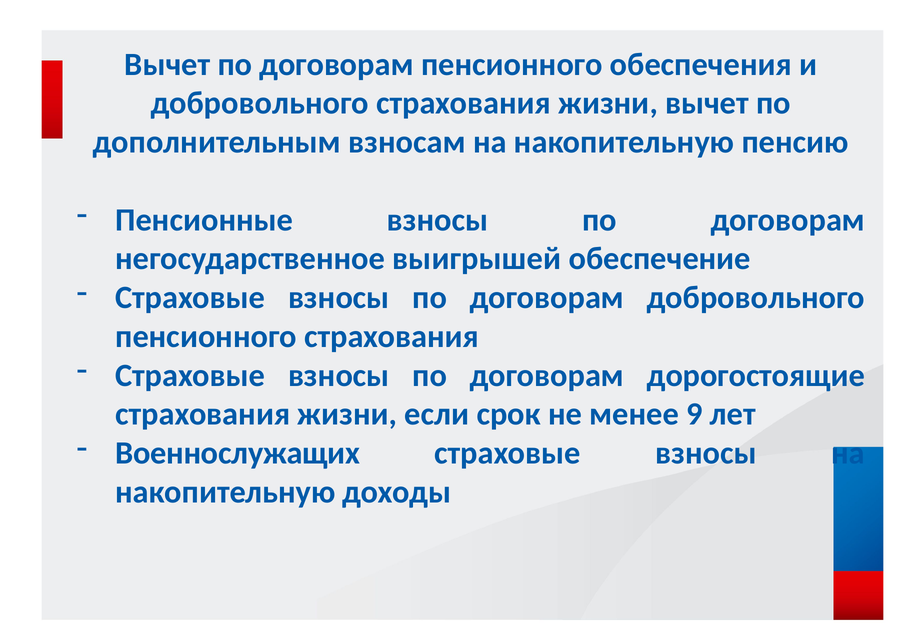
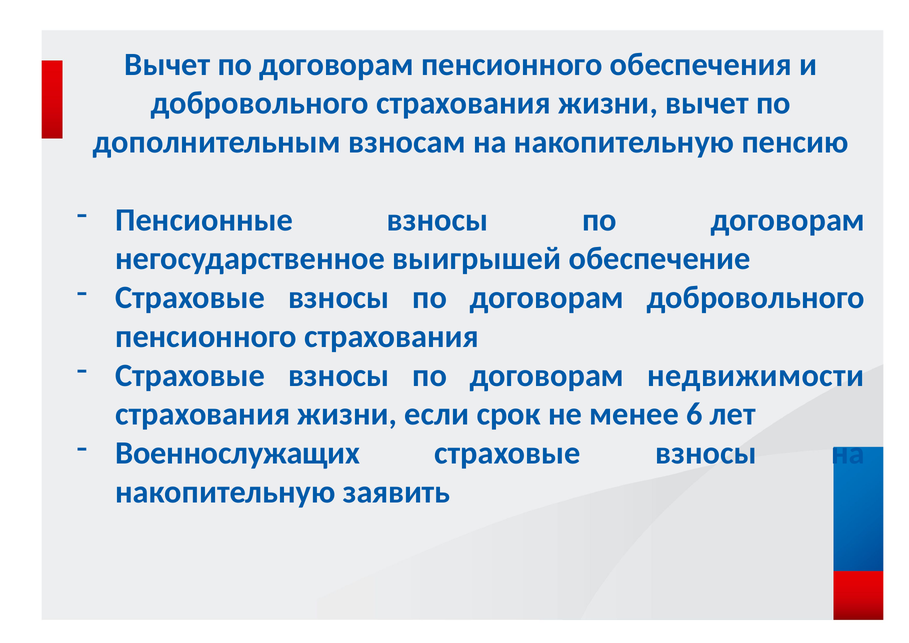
дорогостоящие: дорогостоящие -> недвижимости
9: 9 -> 6
доходы: доходы -> заявить
